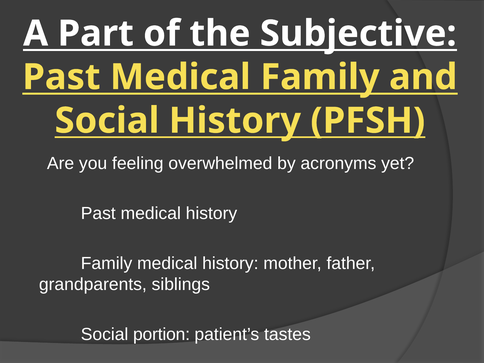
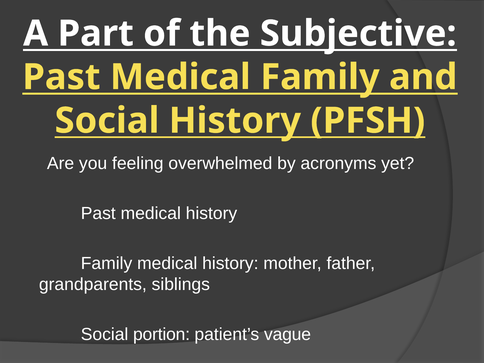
tastes: tastes -> vague
